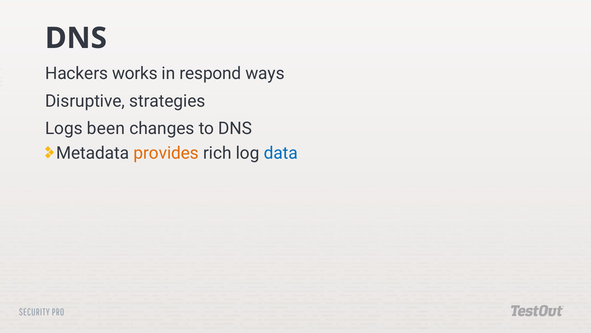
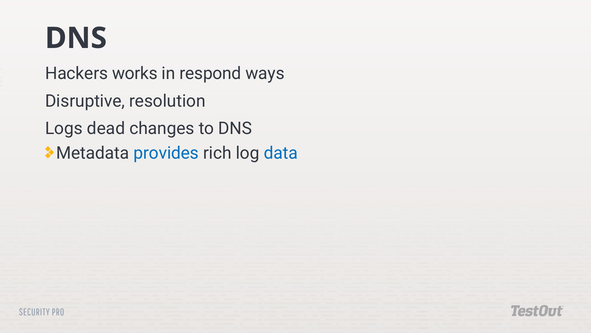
strategies: strategies -> resolution
been: been -> dead
provides colour: orange -> blue
